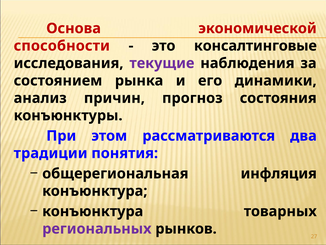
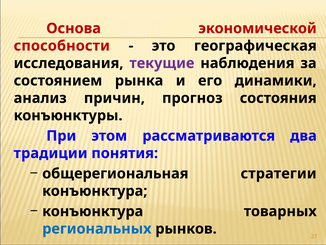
консалтинговые: консалтинговые -> географическая
инфляция: инфляция -> стратегии
региональных colour: purple -> blue
